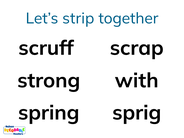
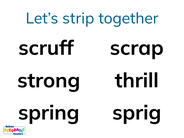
with: with -> thrill
